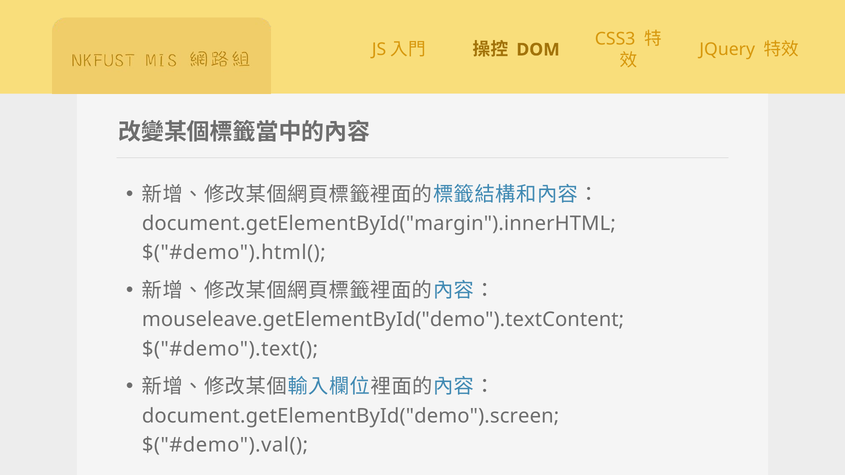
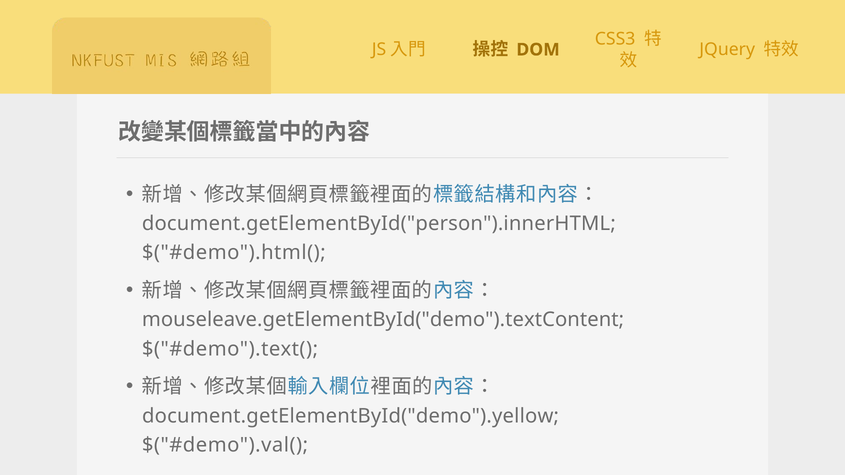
document.getElementById("margin").innerHTML: document.getElementById("margin").innerHTML -> document.getElementById("person").innerHTML
document.getElementById("demo").screen: document.getElementById("demo").screen -> document.getElementById("demo").yellow
